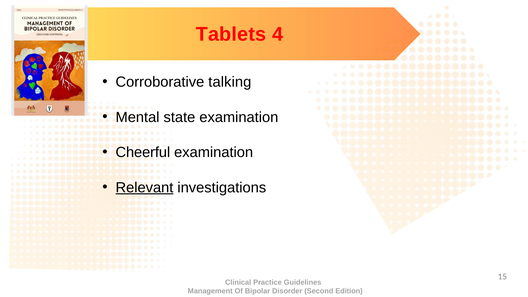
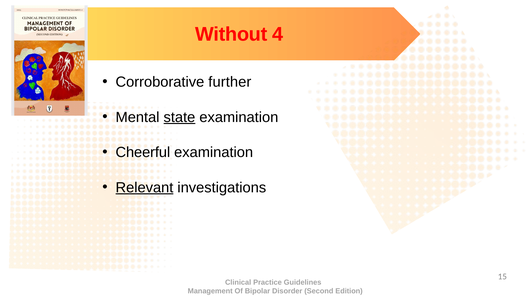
Tablets: Tablets -> Without
talking: talking -> further
state underline: none -> present
